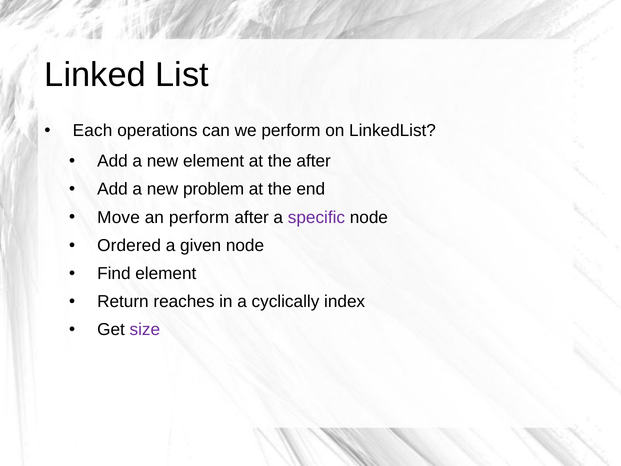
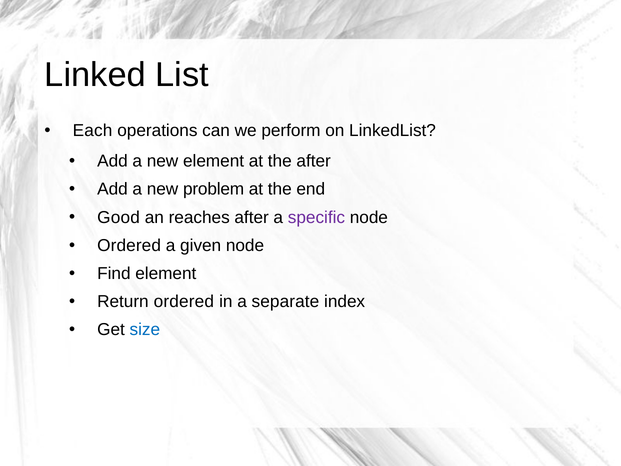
Move: Move -> Good
an perform: perform -> reaches
Return reaches: reaches -> ordered
cyclically: cyclically -> separate
size colour: purple -> blue
